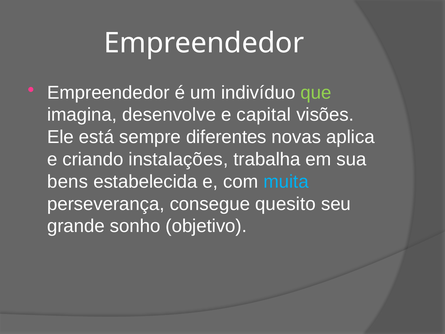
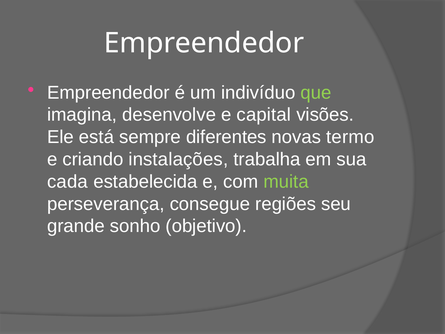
aplica: aplica -> termo
bens: bens -> cada
muita colour: light blue -> light green
quesito: quesito -> regiões
